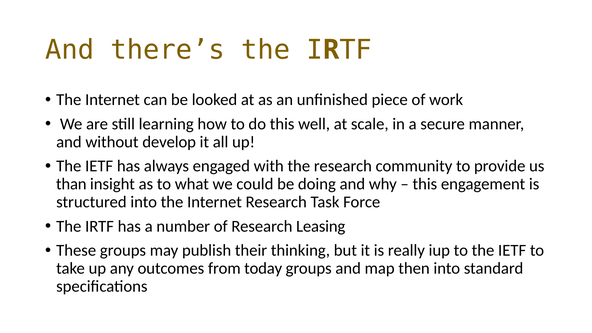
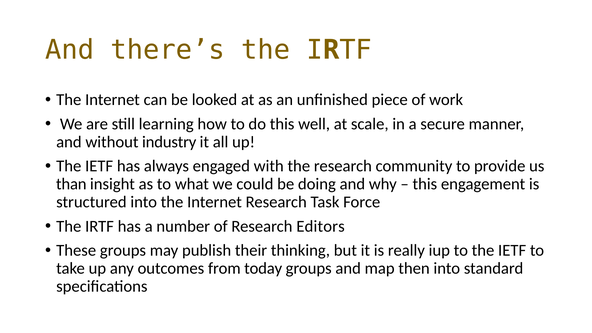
develop: develop -> industry
Leasing: Leasing -> Editors
